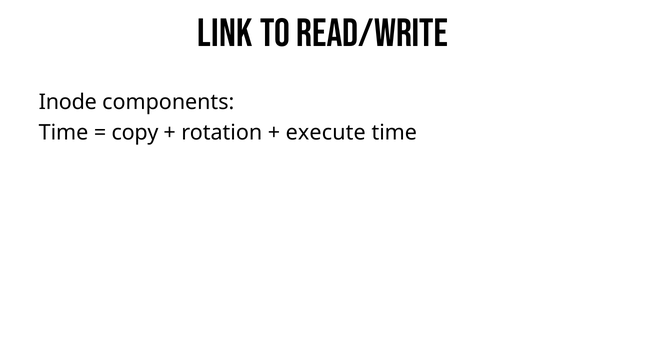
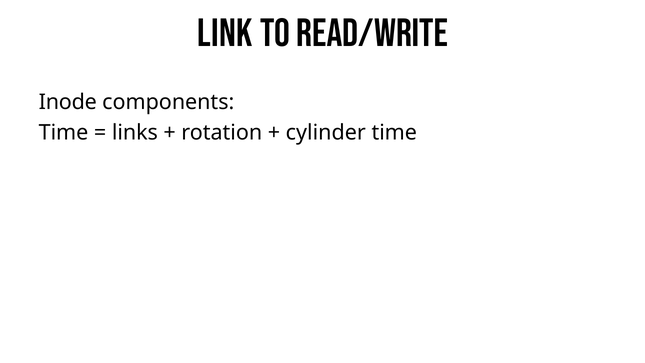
copy: copy -> links
execute: execute -> cylinder
